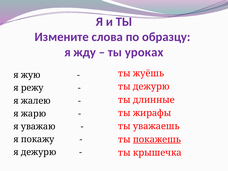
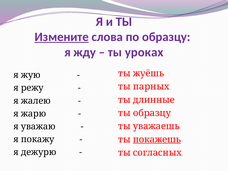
Измените underline: none -> present
ты дежурю: дежурю -> парных
ты жирафы: жирафы -> образцу
крышечка: крышечка -> согласных
